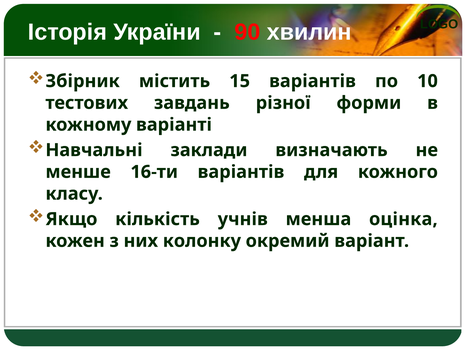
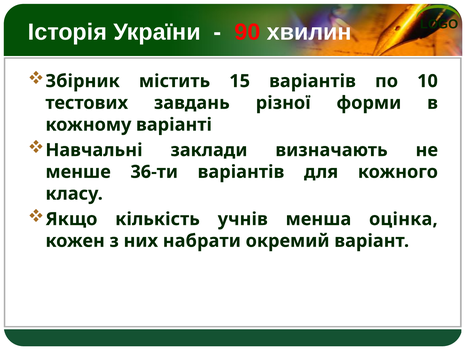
16-ти: 16-ти -> 36-ти
колонку: колонку -> набрати
